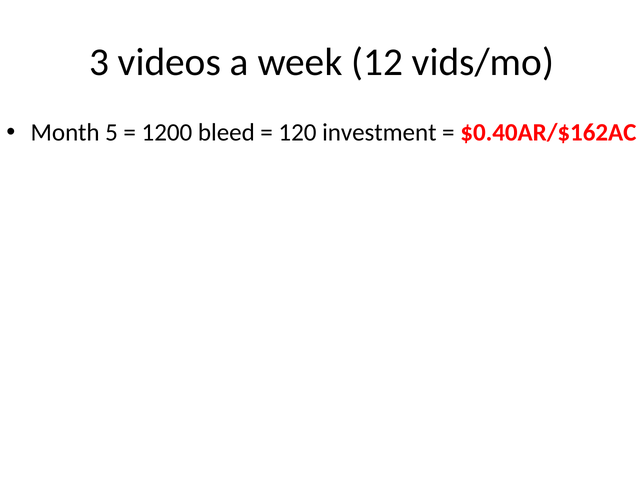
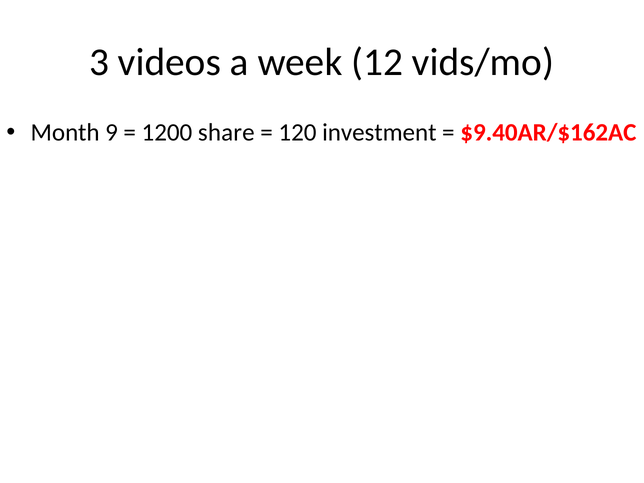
5: 5 -> 9
bleed: bleed -> share
$0.40AR/$162AC: $0.40AR/$162AC -> $9.40AR/$162AC
